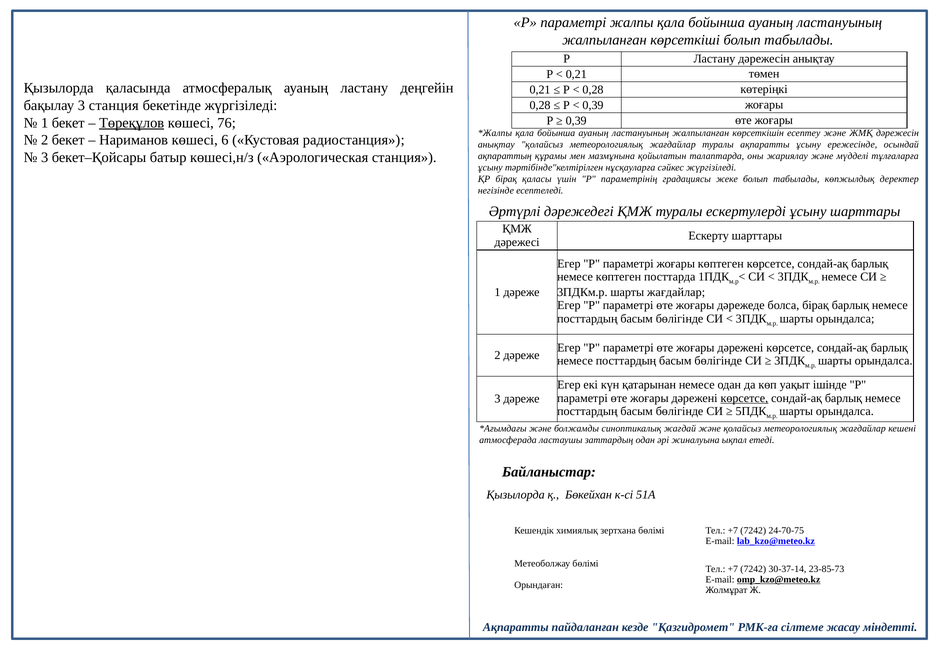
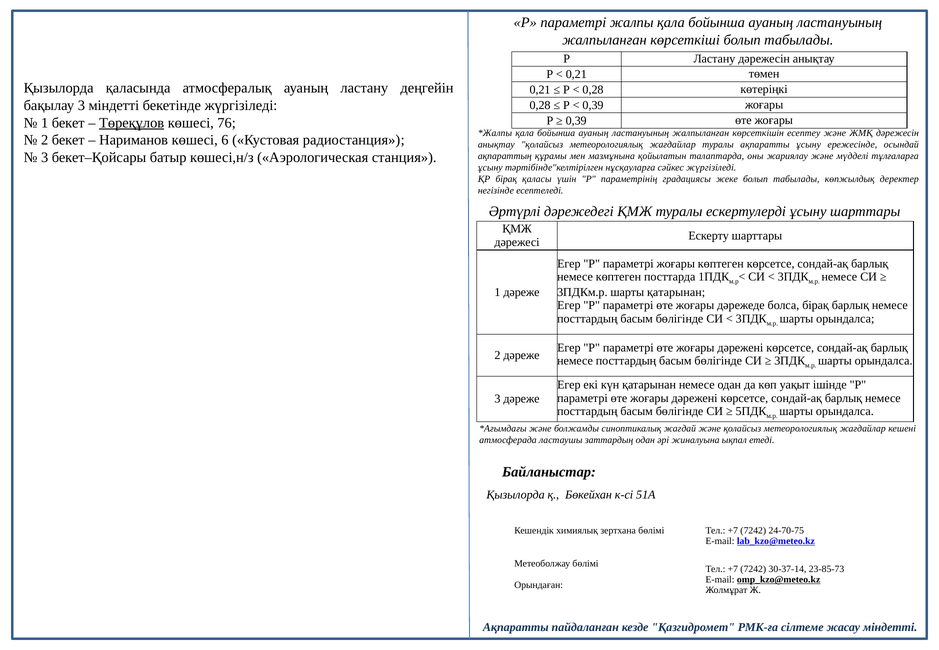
3 станция: станция -> міндетті
шарты жағдайлар: жағдайлар -> қатарынан
көрсетсе at (744, 398) underline: present -> none
